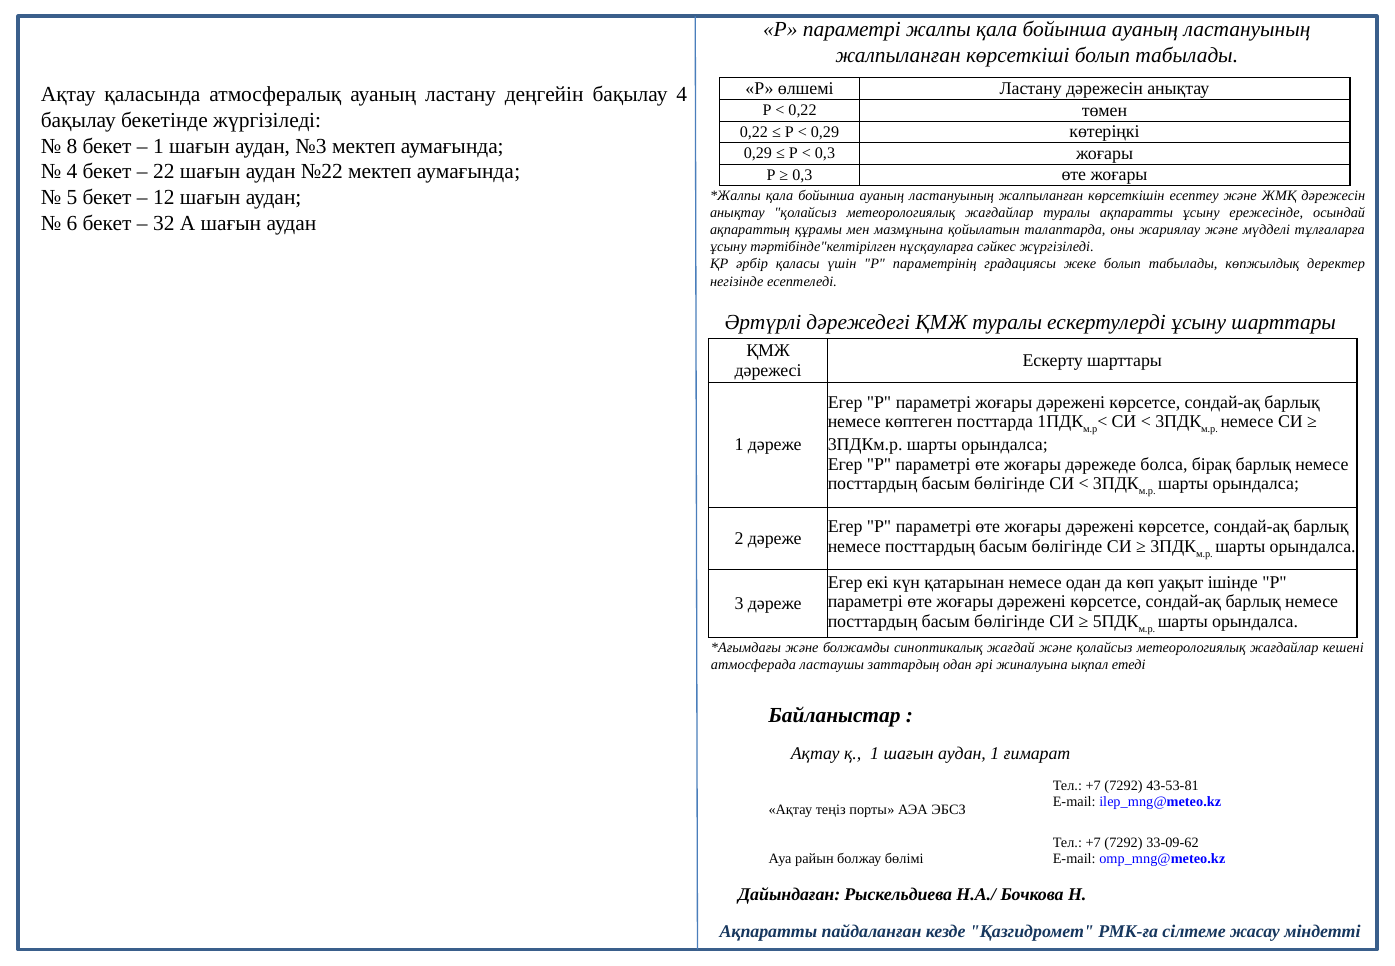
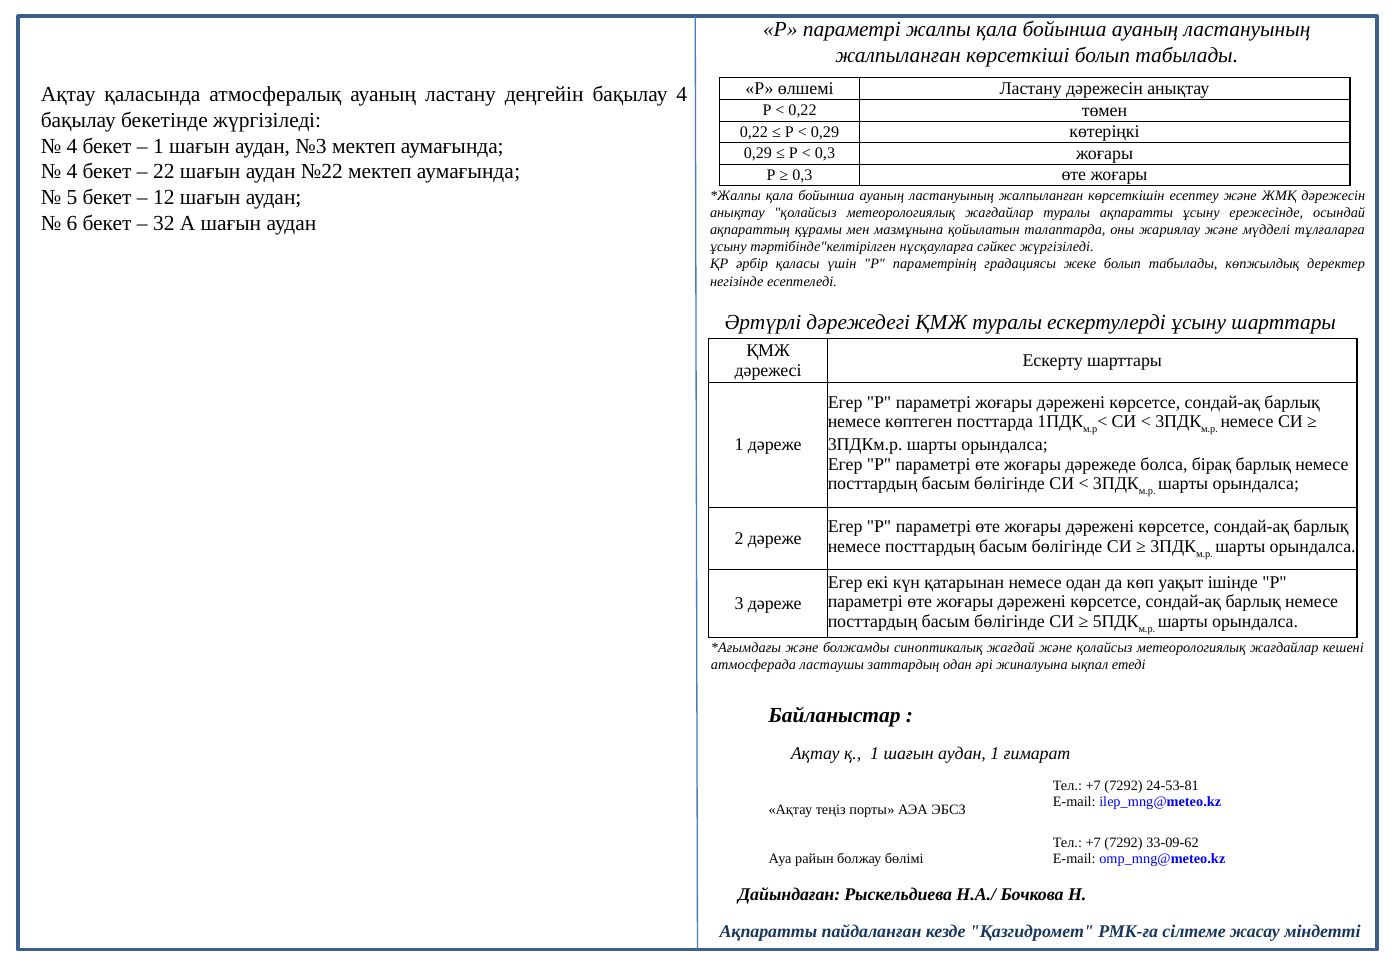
8 at (72, 146): 8 -> 4
43-53-81: 43-53-81 -> 24-53-81
